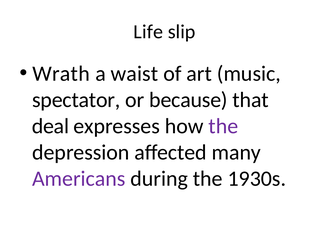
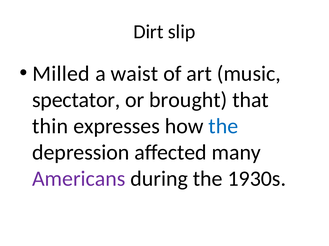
Life: Life -> Dirt
Wrath: Wrath -> Milled
because: because -> brought
deal: deal -> thin
the at (223, 127) colour: purple -> blue
